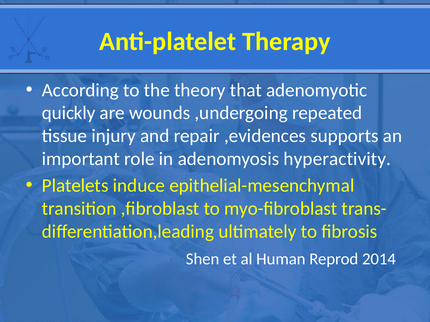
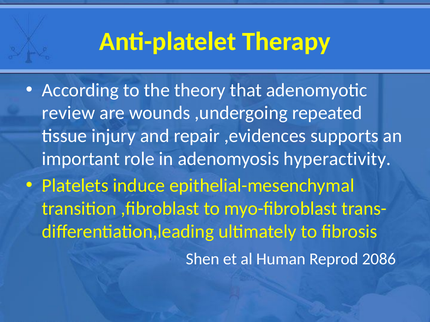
quickly: quickly -> review
2014: 2014 -> 2086
